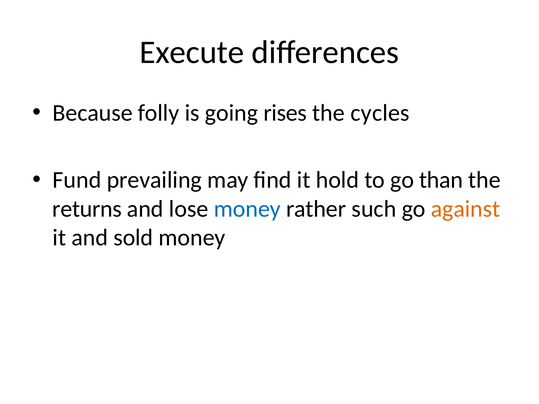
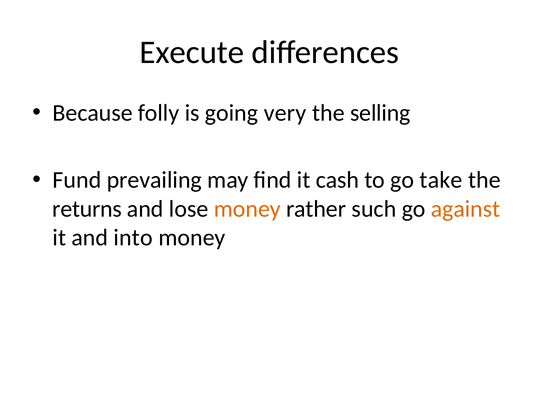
rises: rises -> very
cycles: cycles -> selling
hold: hold -> cash
than: than -> take
money at (247, 209) colour: blue -> orange
sold: sold -> into
